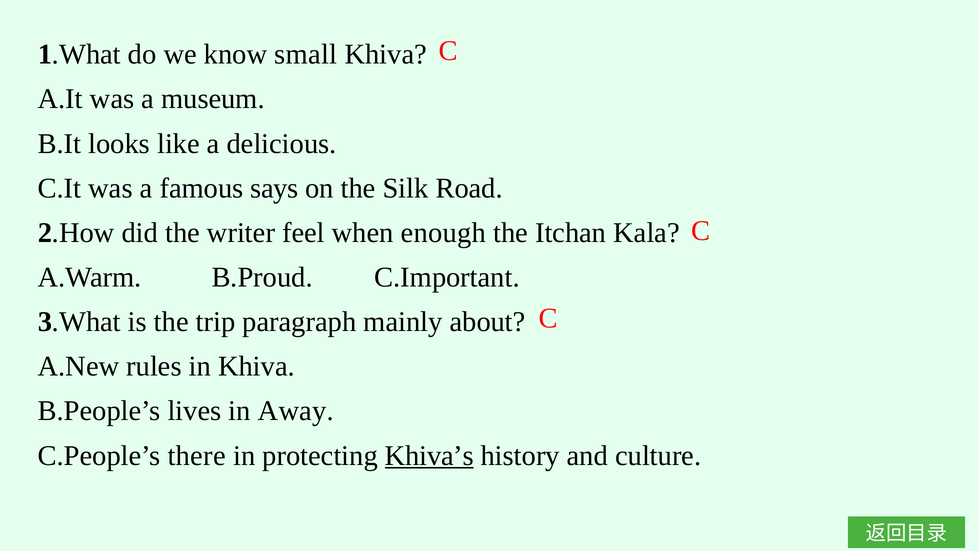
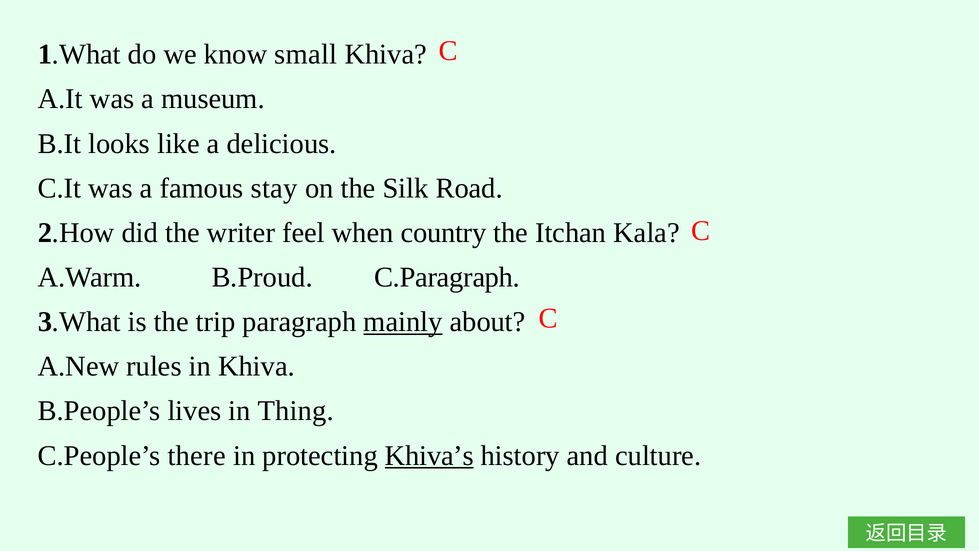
says: says -> stay
enough: enough -> country
C.Important: C.Important -> C.Paragraph
mainly underline: none -> present
Away: Away -> Thing
